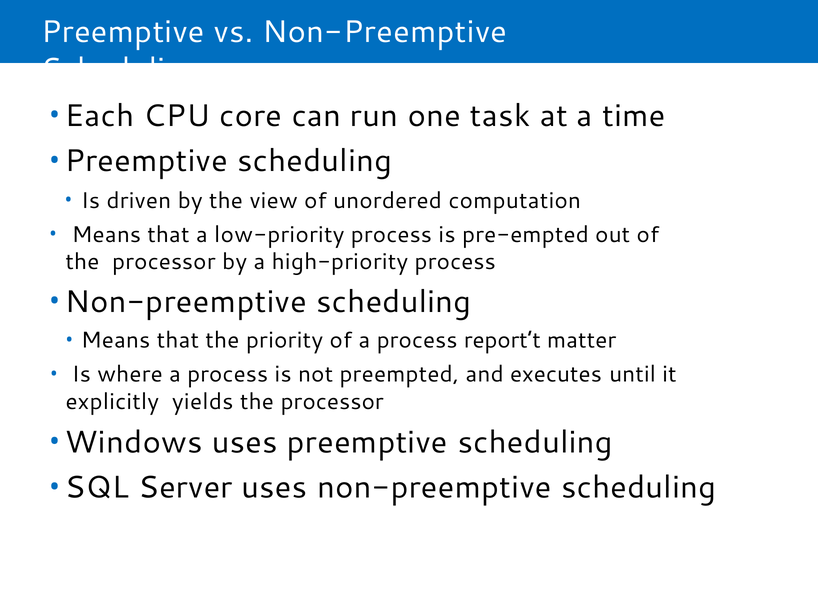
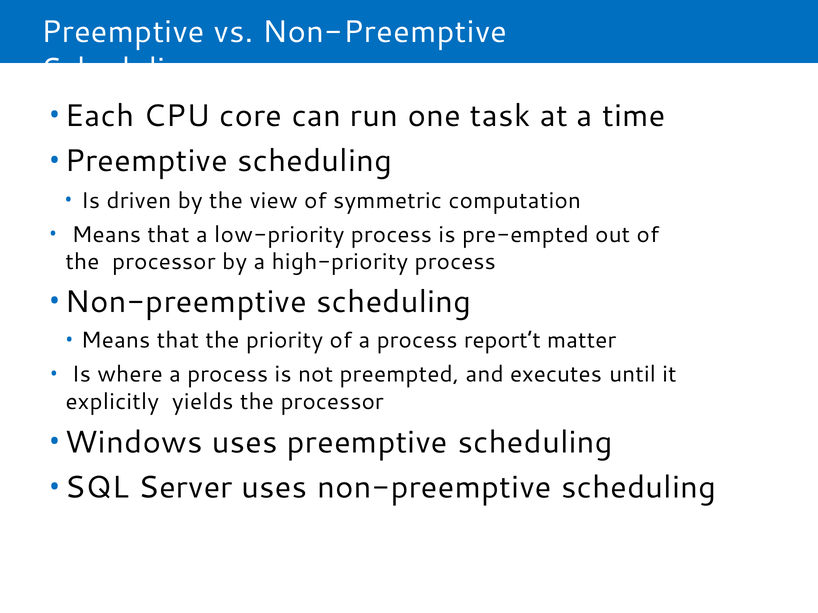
unordered: unordered -> symmetric
